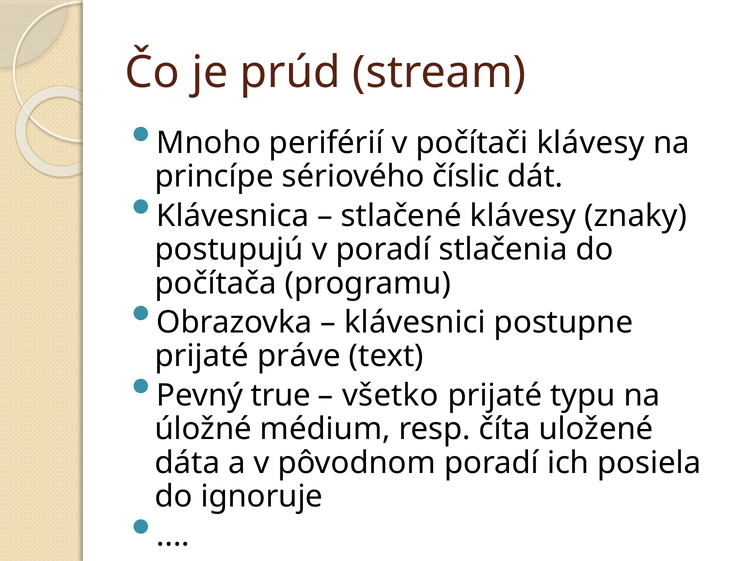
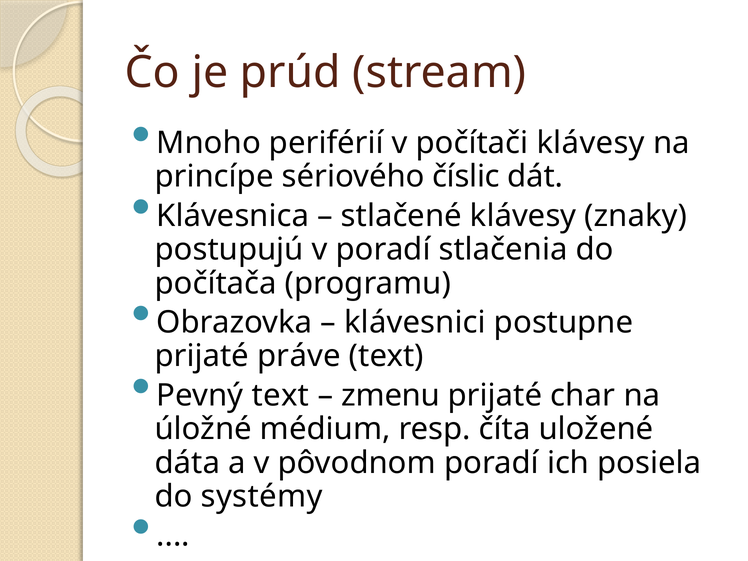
Pevný true: true -> text
všetko: všetko -> zmenu
typu: typu -> char
ignoruje: ignoruje -> systémy
